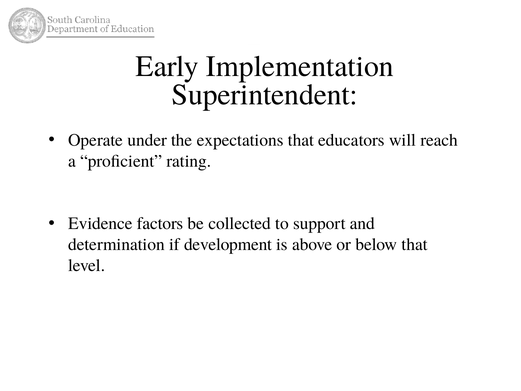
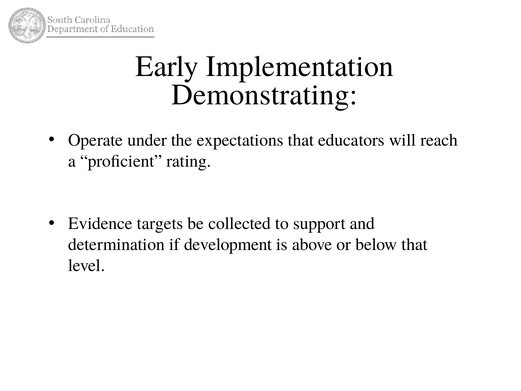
Superintendent: Superintendent -> Demonstrating
factors: factors -> targets
